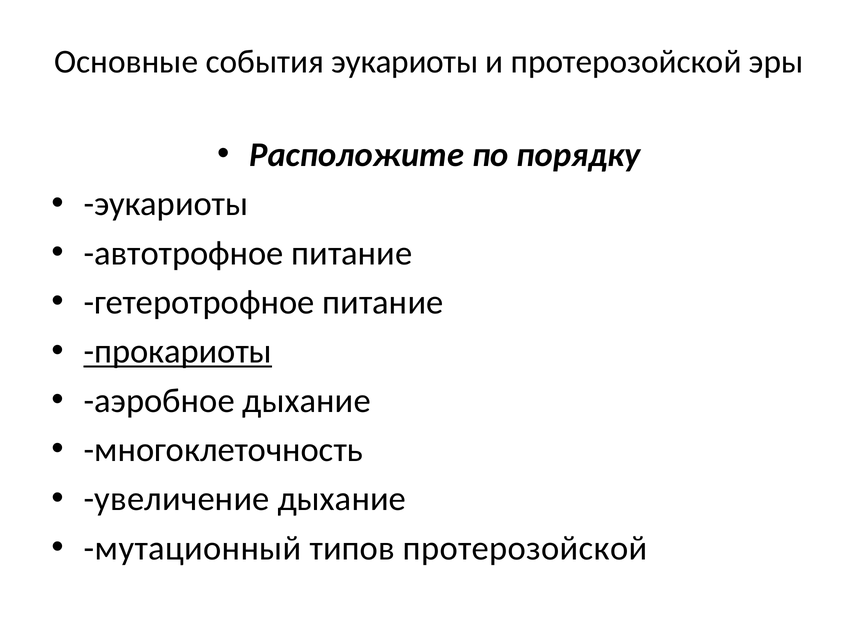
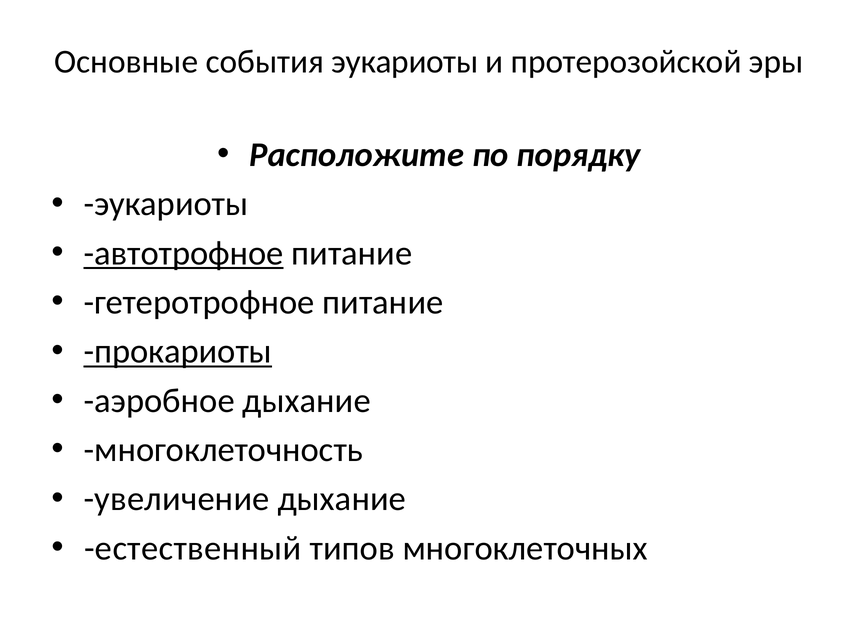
автотрофное underline: none -> present
мутационный: мутационный -> естественный
типов протерозойской: протерозойской -> многоклеточных
